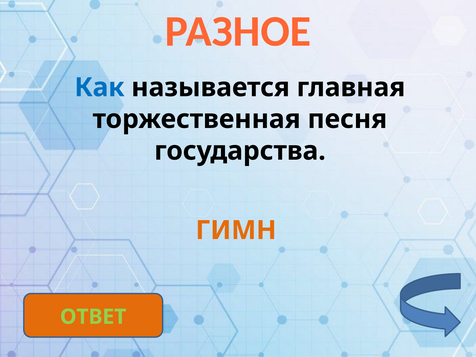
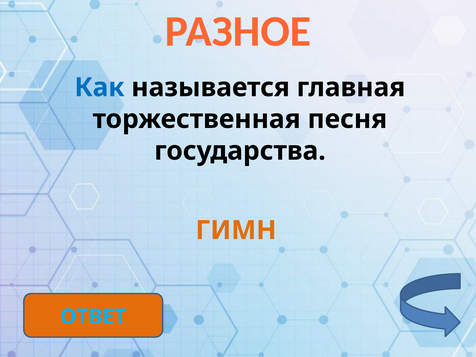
ОТВЕТ colour: light green -> light blue
